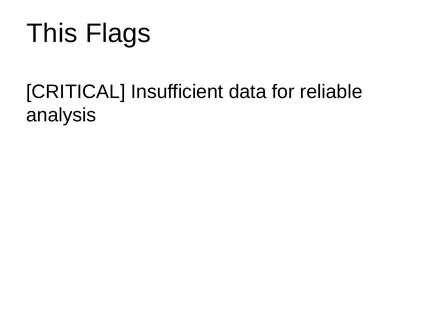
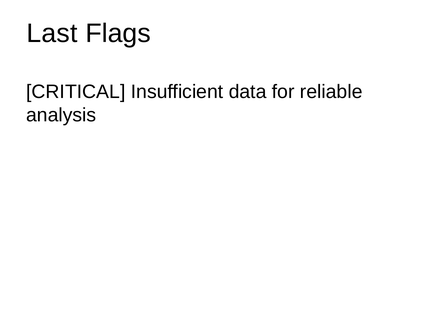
This: This -> Last
